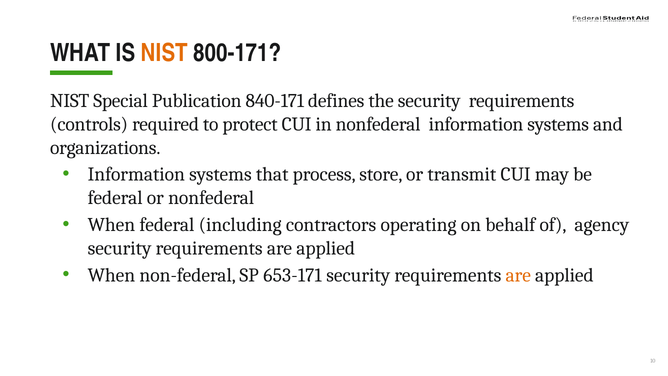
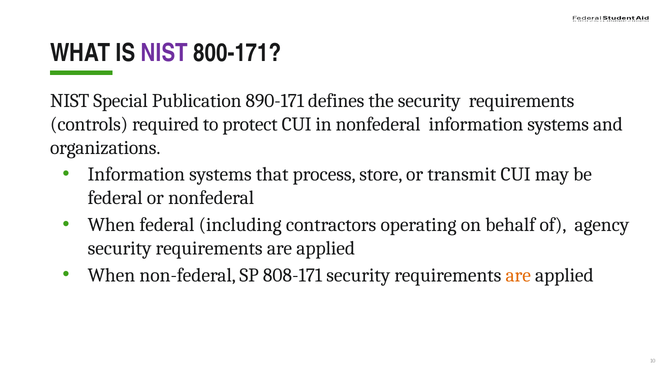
NIST at (164, 53) colour: orange -> purple
840-171: 840-171 -> 890-171
653-171: 653-171 -> 808-171
